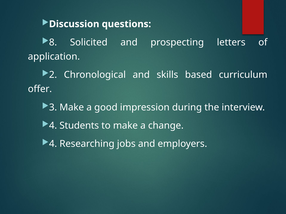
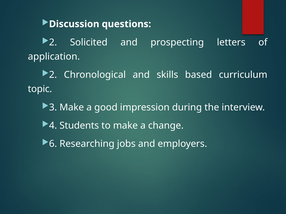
8 at (53, 42): 8 -> 2
offer: offer -> topic
4 at (53, 144): 4 -> 6
